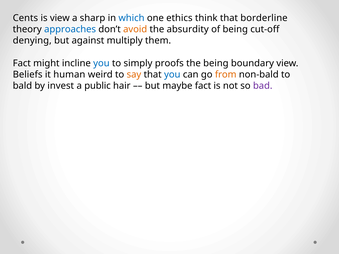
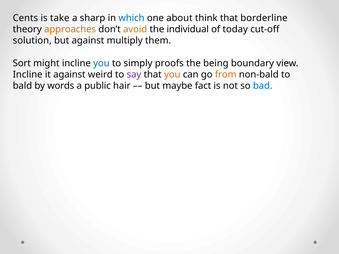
is view: view -> take
ethics: ethics -> about
approaches colour: blue -> orange
absurdity: absurdity -> individual
of being: being -> today
denying: denying -> solution
Fact at (22, 63): Fact -> Sort
Beliefs at (28, 75): Beliefs -> Incline
it human: human -> against
say colour: orange -> purple
you at (172, 75) colour: blue -> orange
invest: invest -> words
bad colour: purple -> blue
